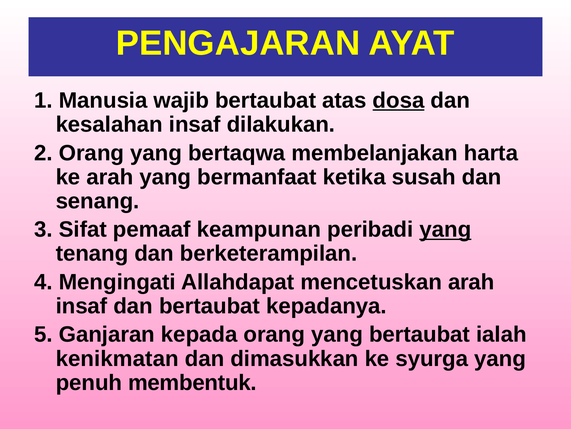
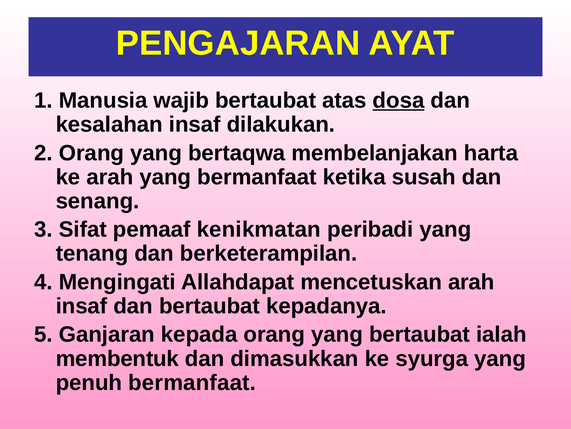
keampunan: keampunan -> kenikmatan
yang at (445, 229) underline: present -> none
kenikmatan: kenikmatan -> membentuk
penuh membentuk: membentuk -> bermanfaat
